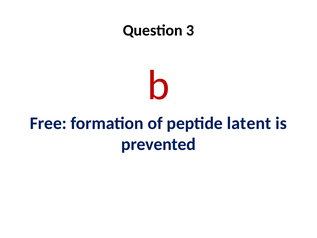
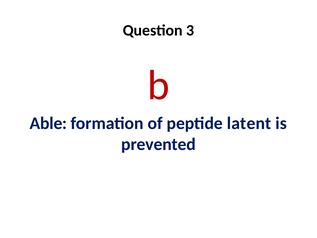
Free: Free -> Able
